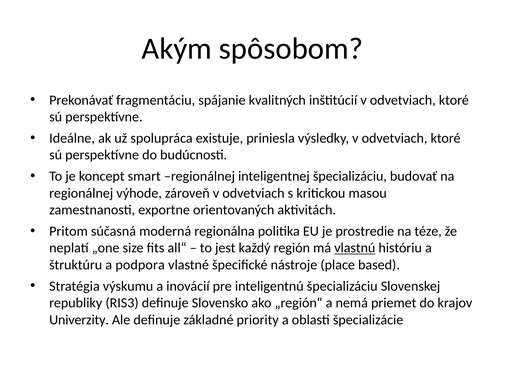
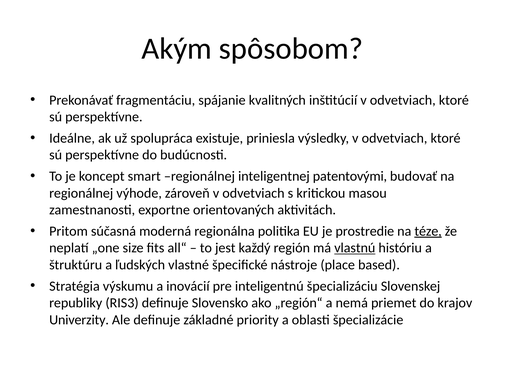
inteligentnej špecializáciu: špecializáciu -> patentovými
téze underline: none -> present
podpora: podpora -> ľudských
